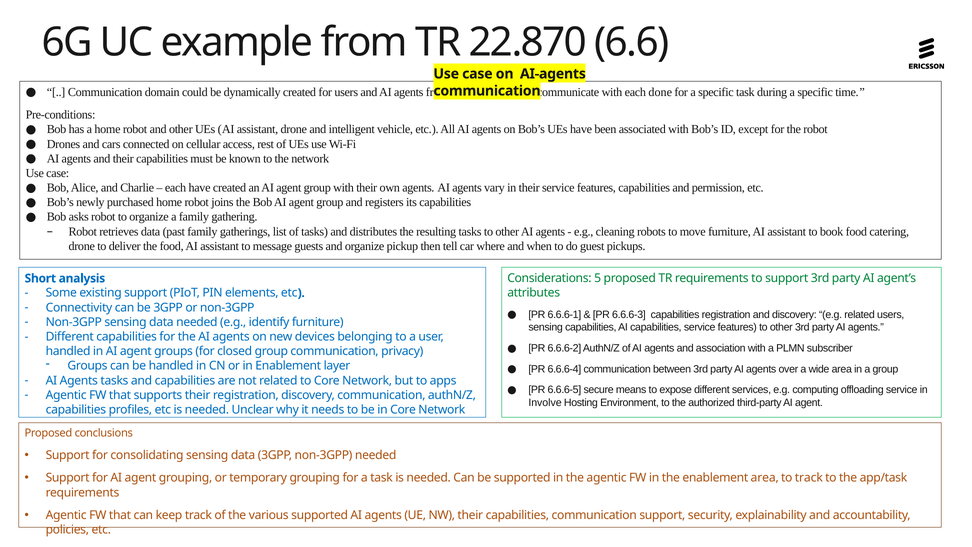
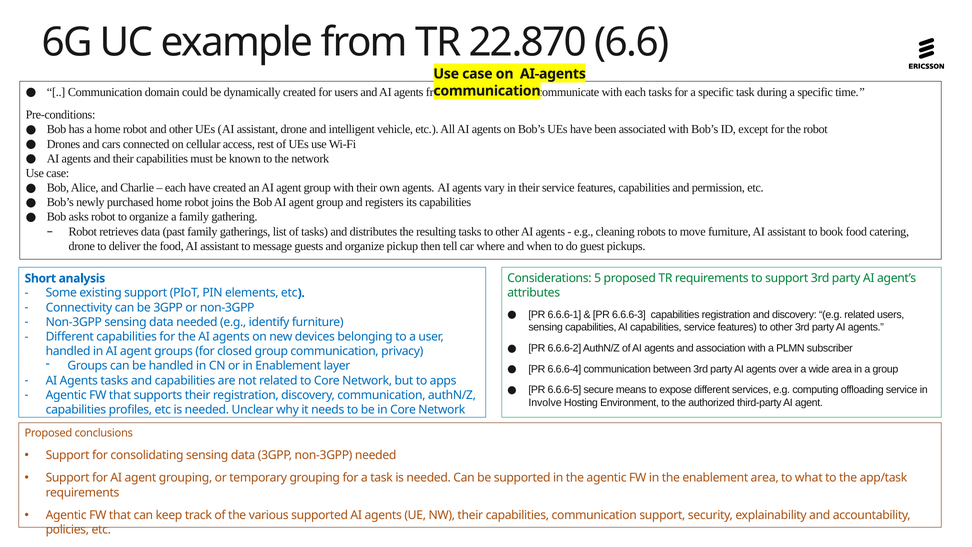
each done: done -> tasks
to track: track -> what
